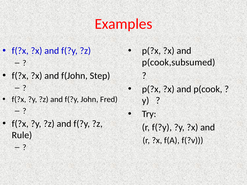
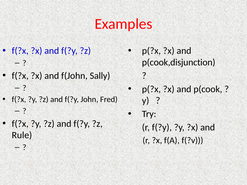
p(cook,subsumed: p(cook,subsumed -> p(cook,disjunction
Step: Step -> Sally
